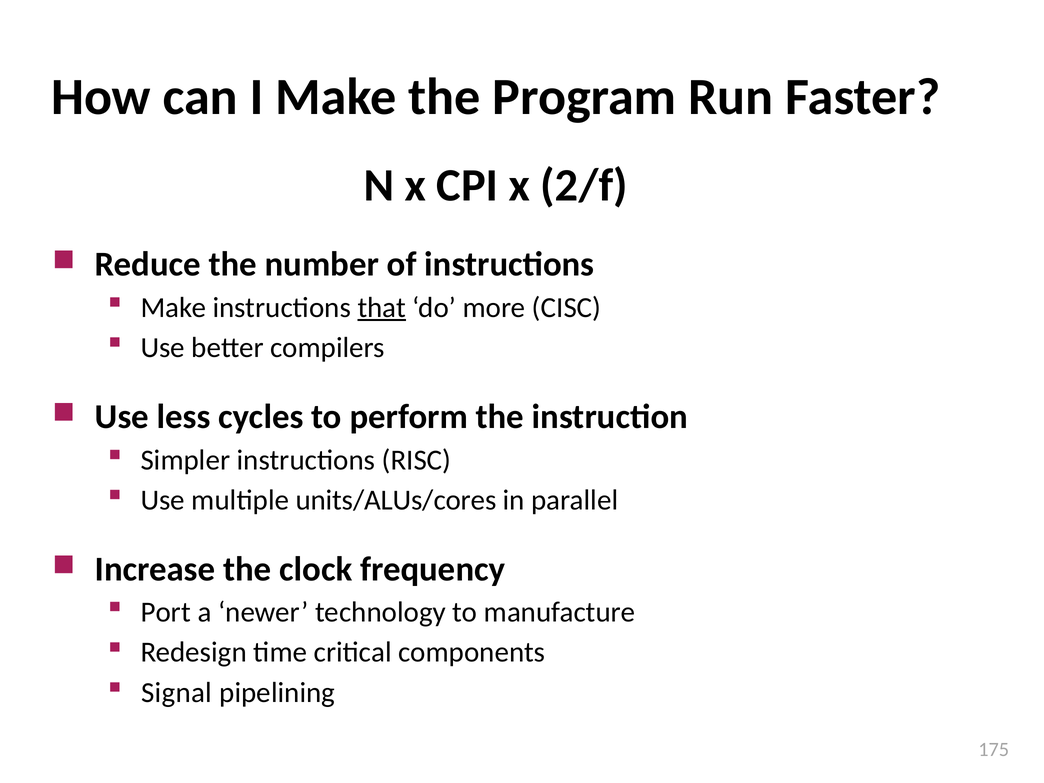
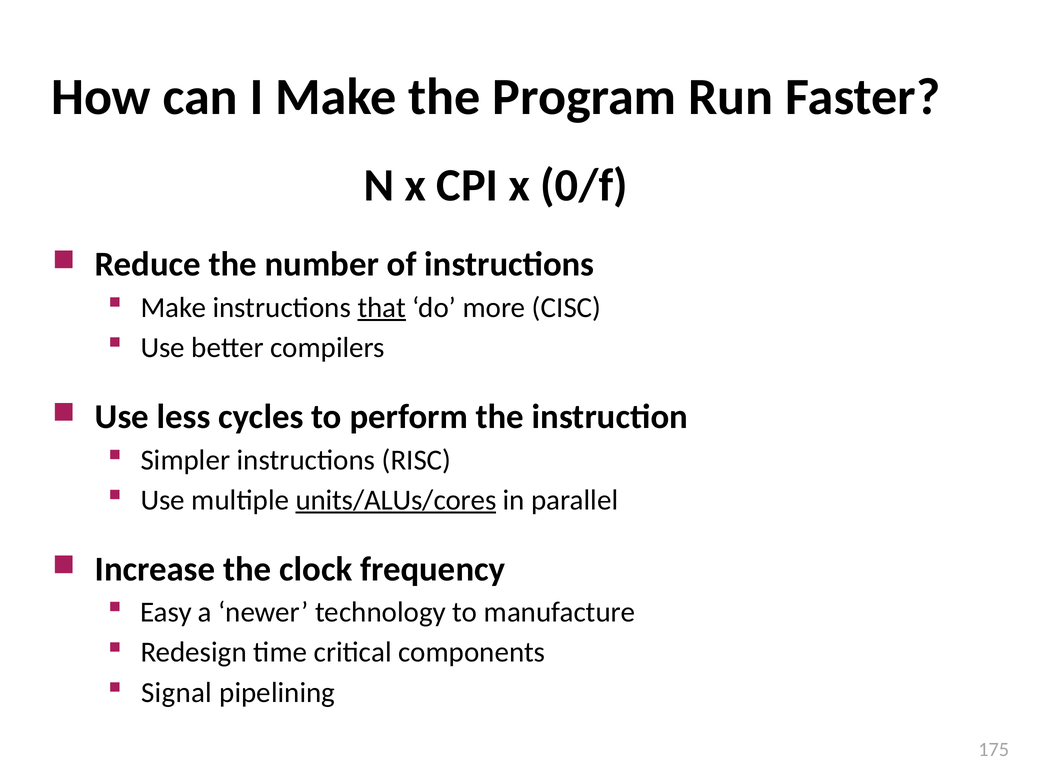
2/f: 2/f -> 0/f
units/ALUs/cores underline: none -> present
Port: Port -> Easy
